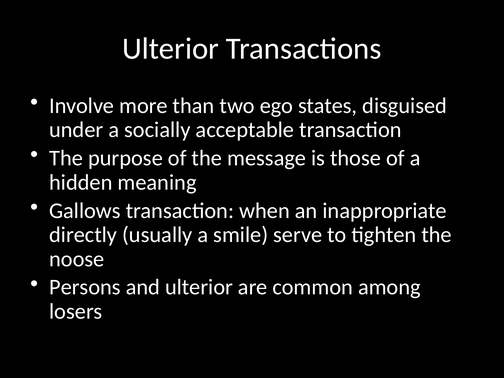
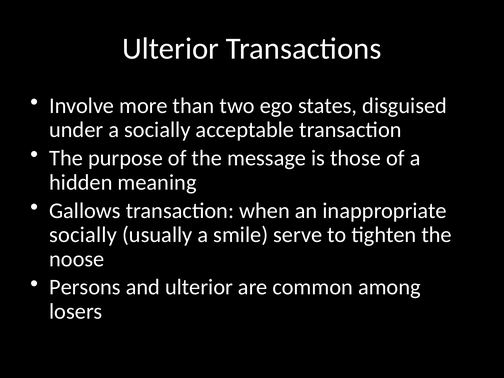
directly at (83, 235): directly -> socially
